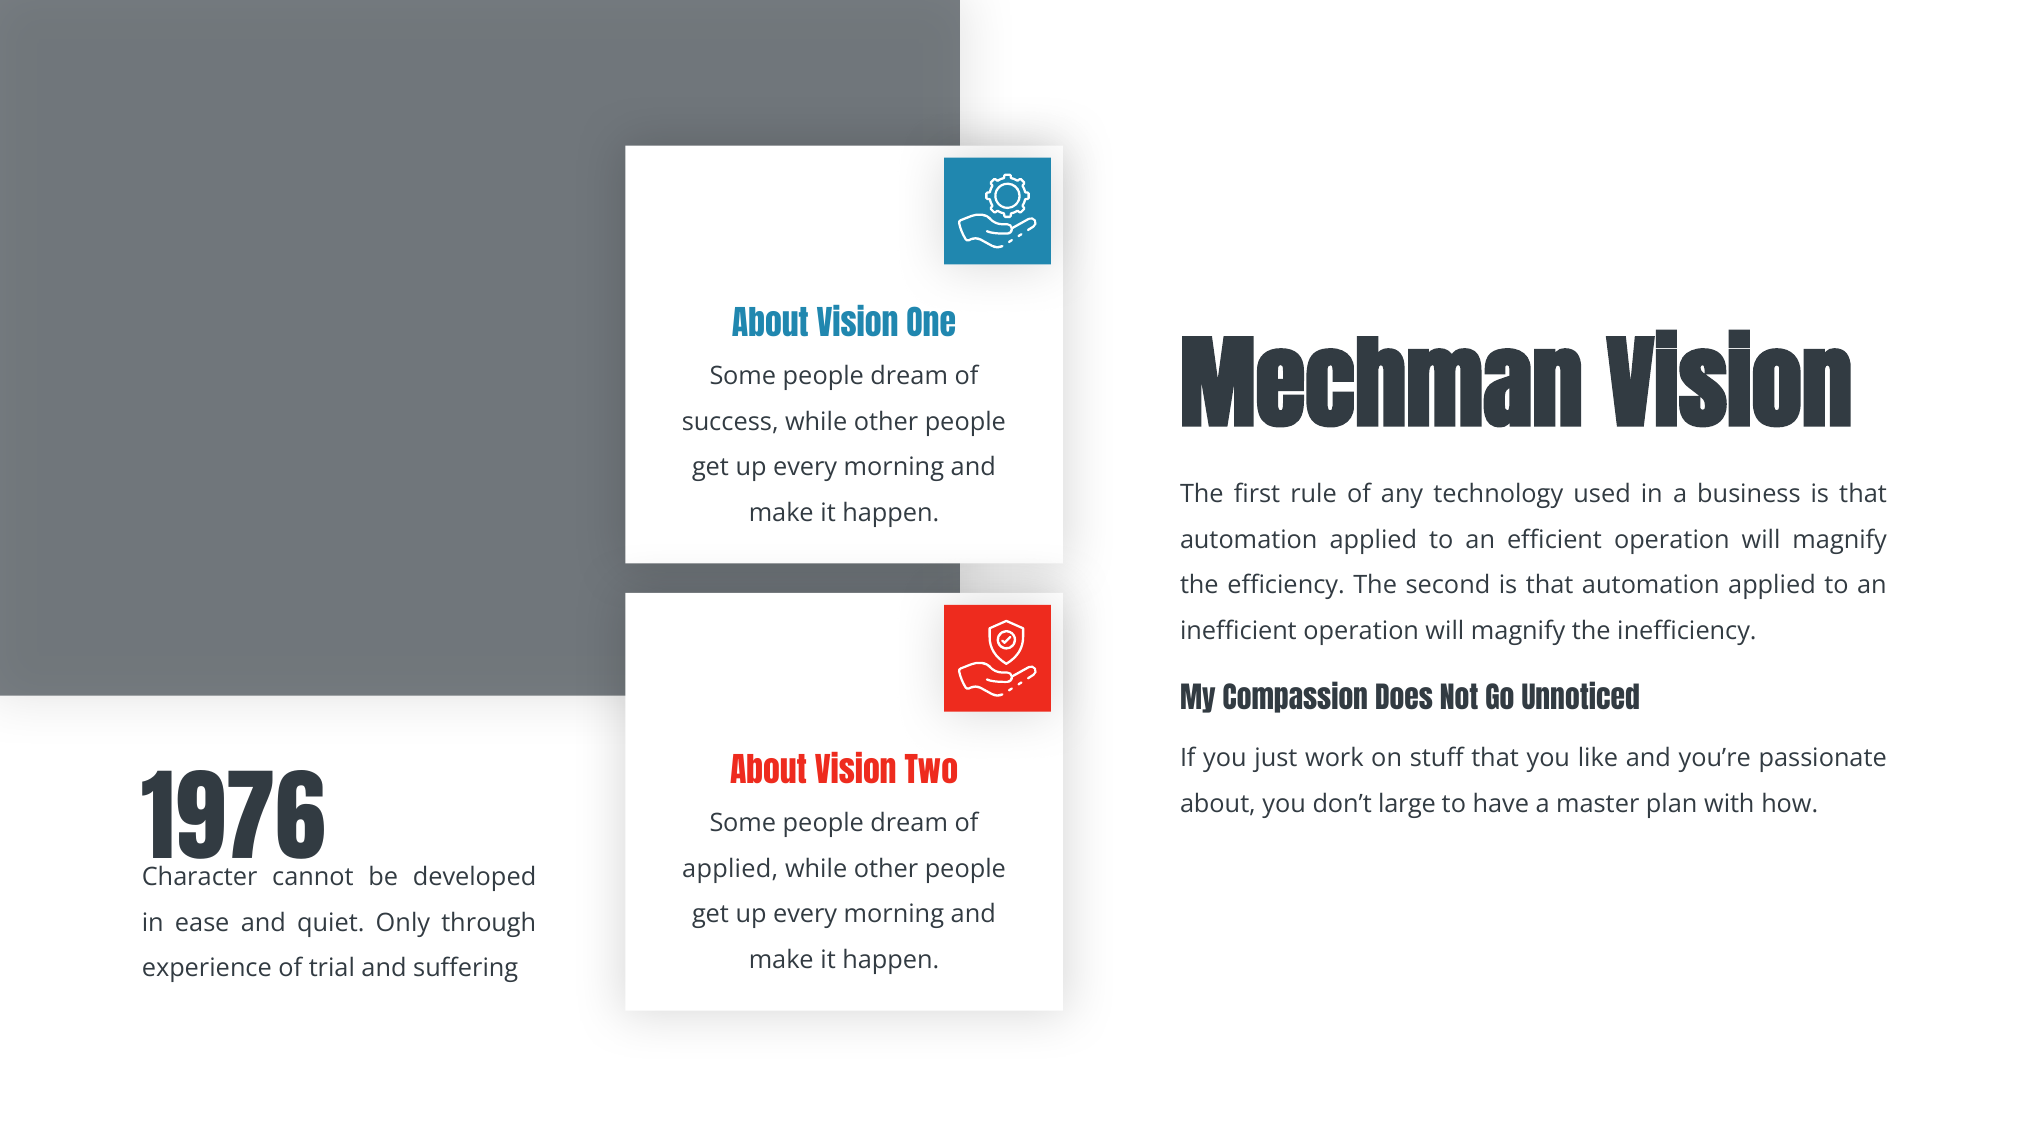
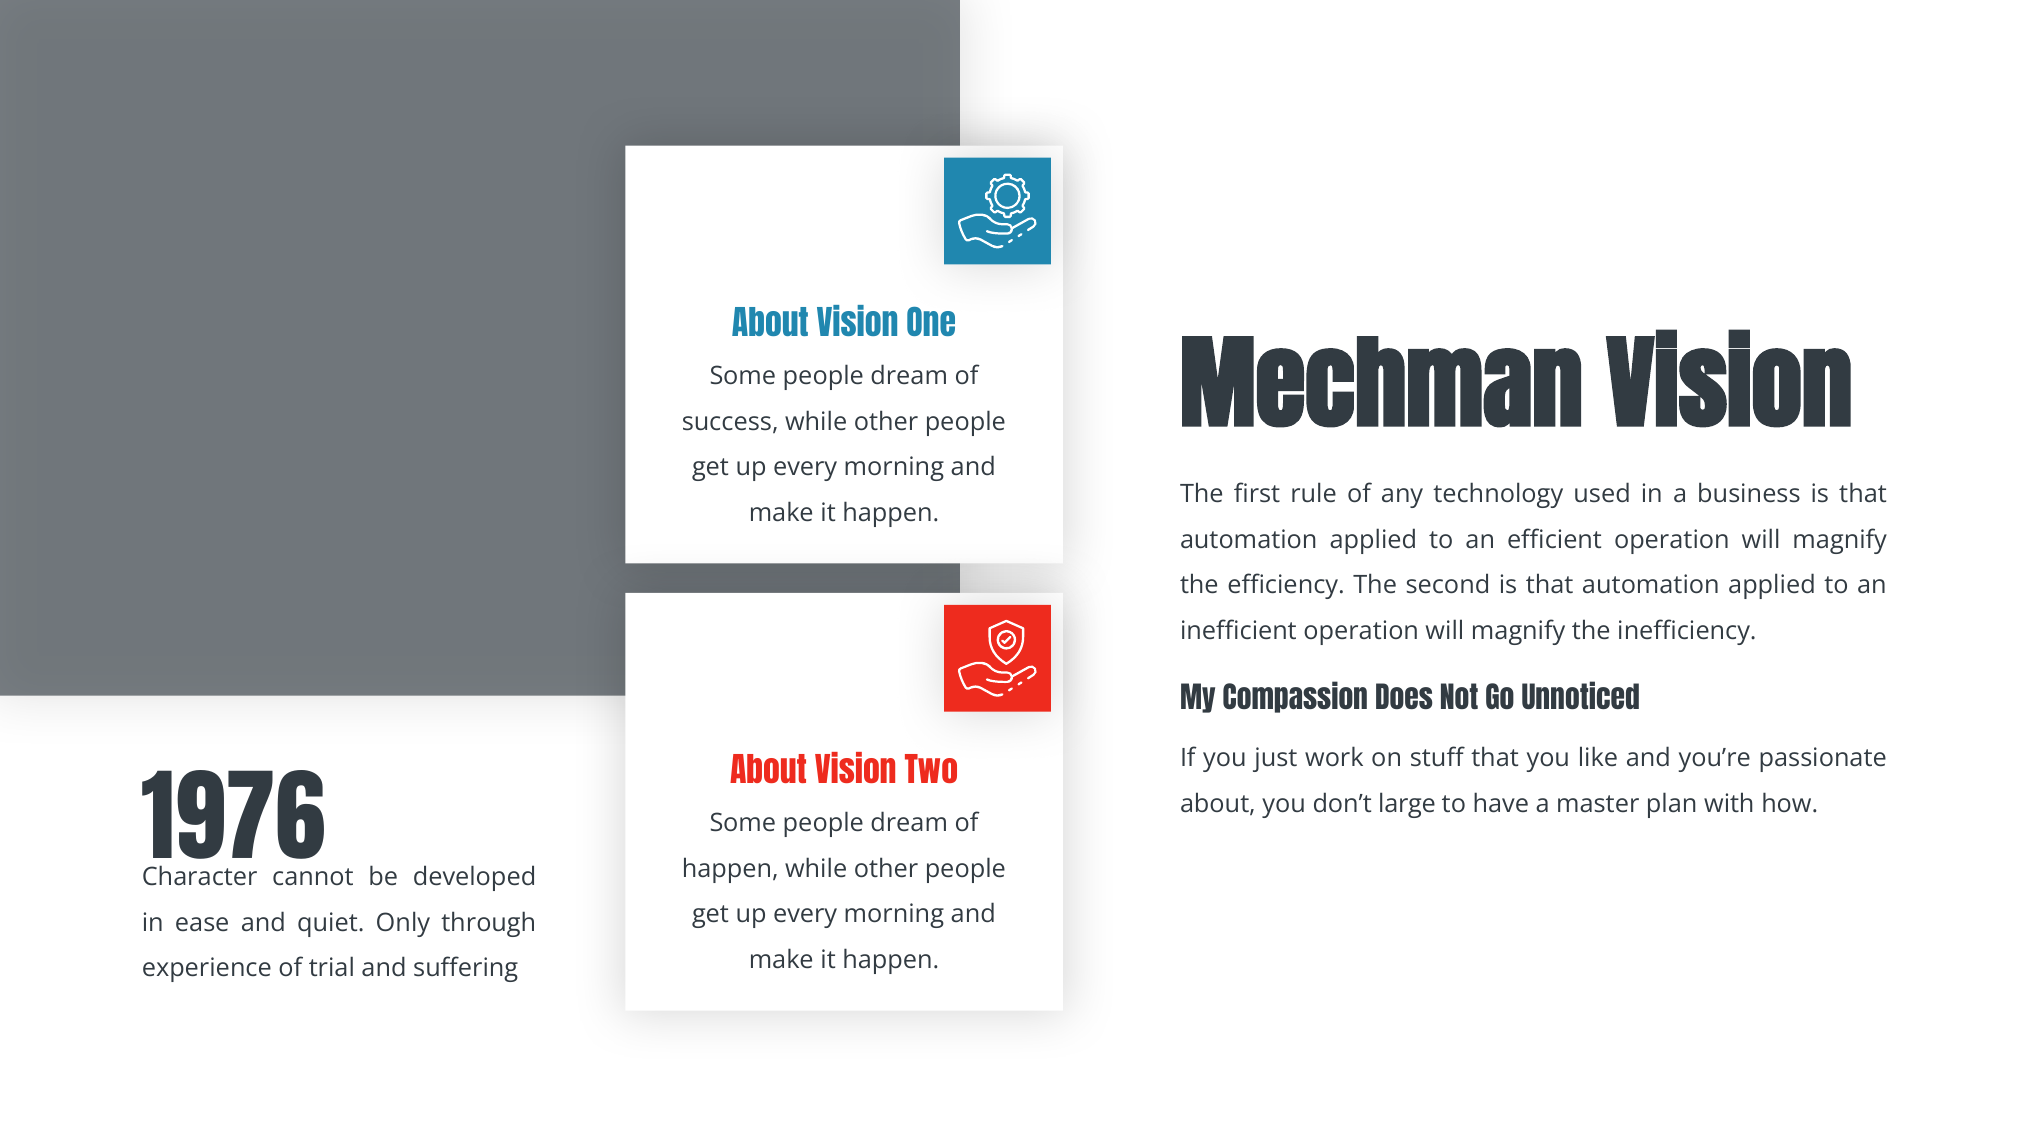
applied at (730, 869): applied -> happen
